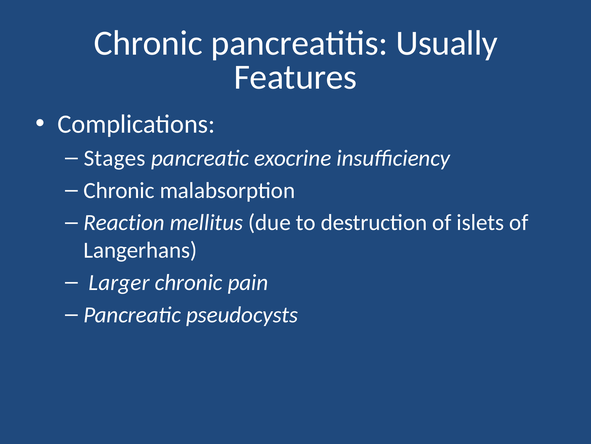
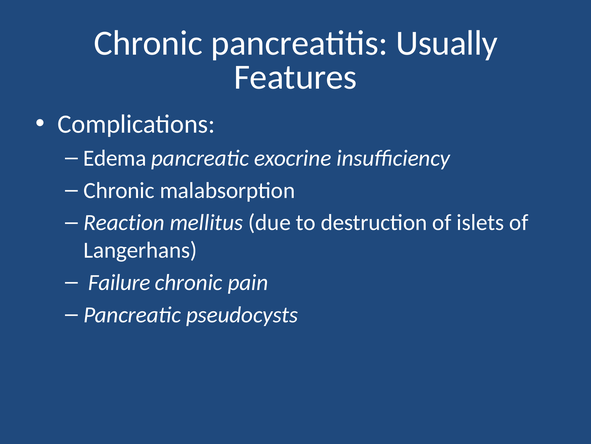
Stages: Stages -> Edema
Larger: Larger -> Failure
